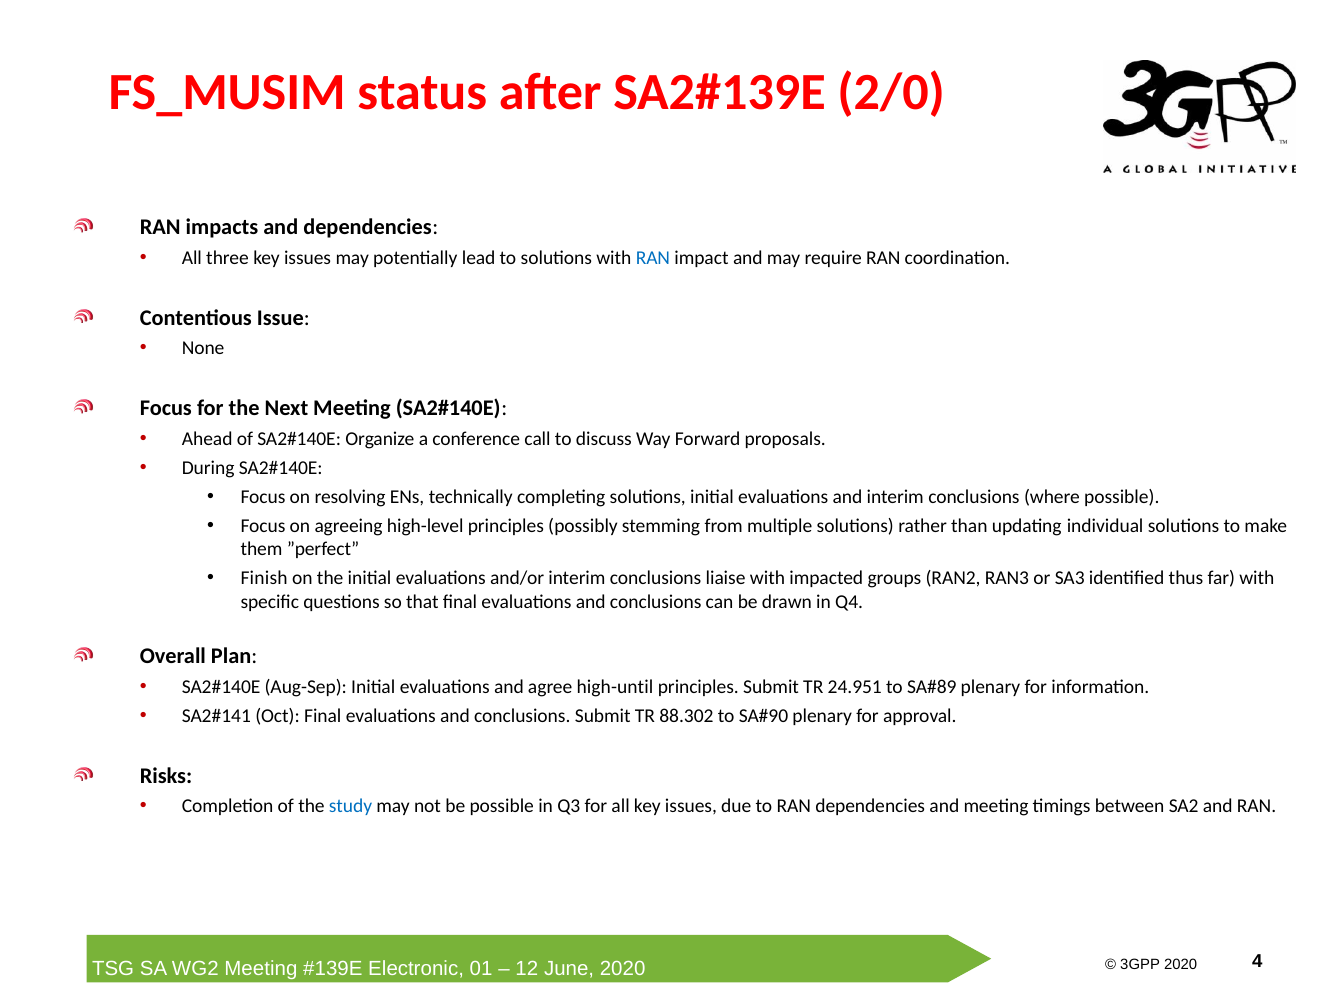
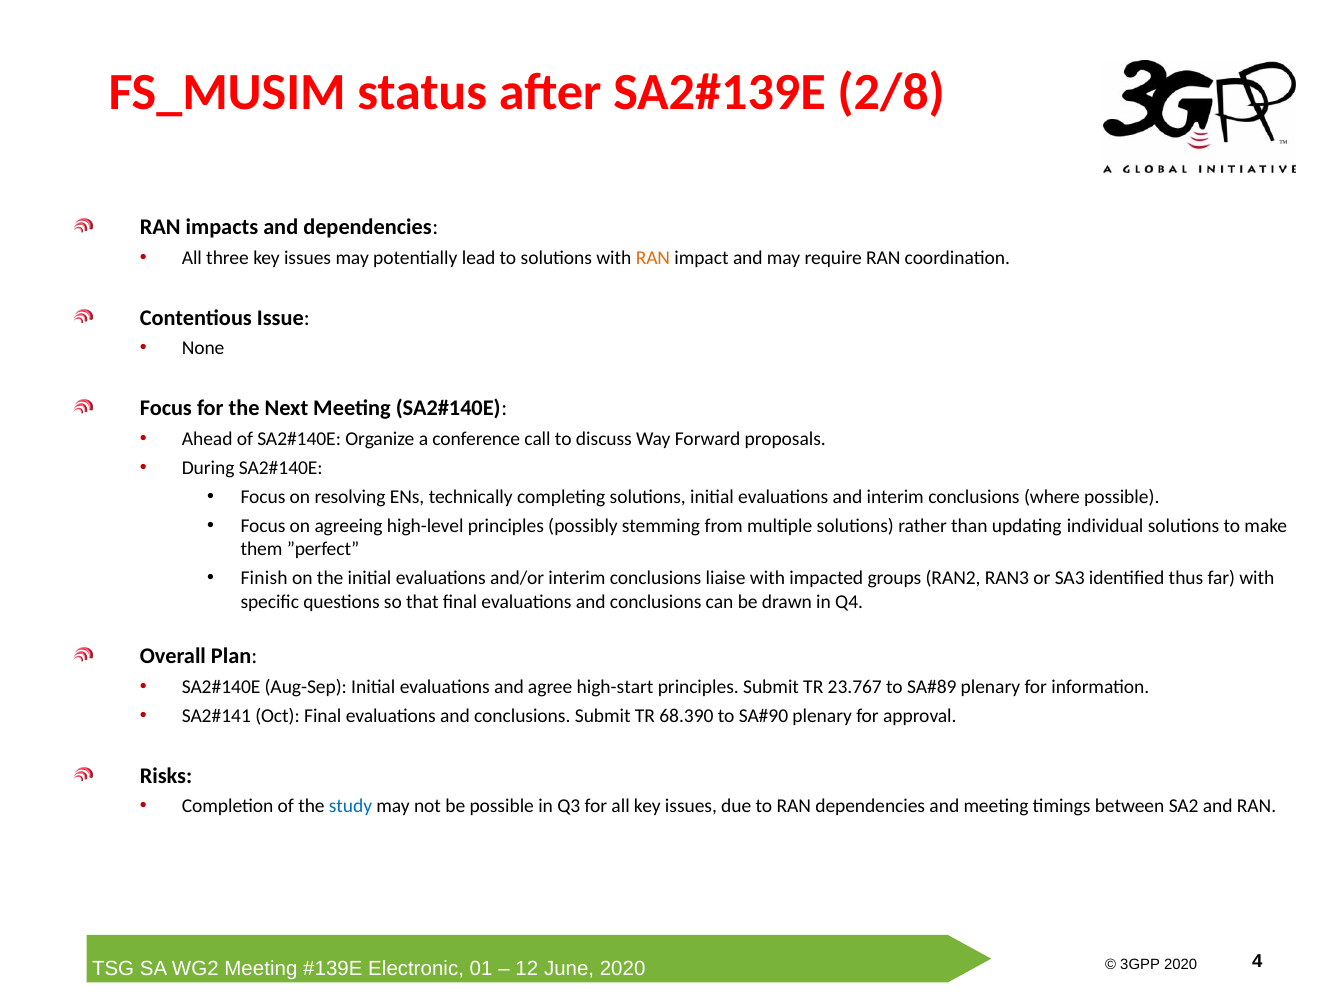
2/0: 2/0 -> 2/8
RAN at (653, 258) colour: blue -> orange
high-until: high-until -> high-start
24.951: 24.951 -> 23.767
88.302: 88.302 -> 68.390
